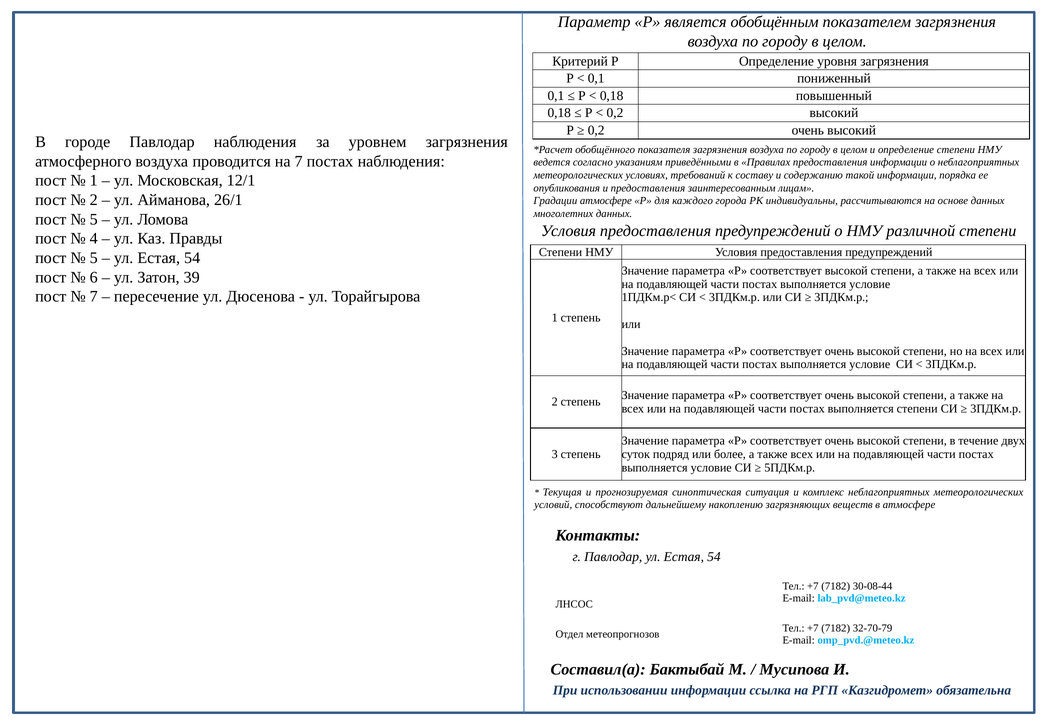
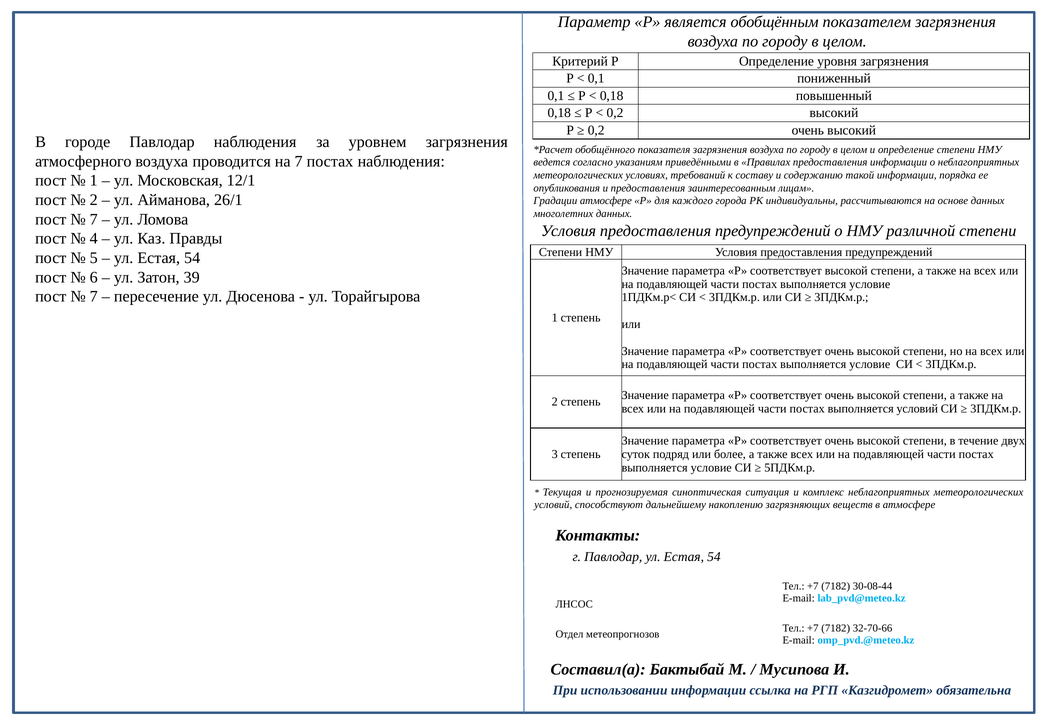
5 at (94, 220): 5 -> 7
выполняется степени: степени -> условий
32-70-79: 32-70-79 -> 32-70-66
